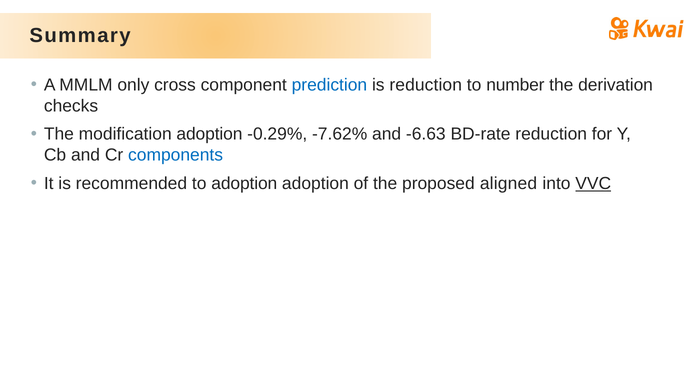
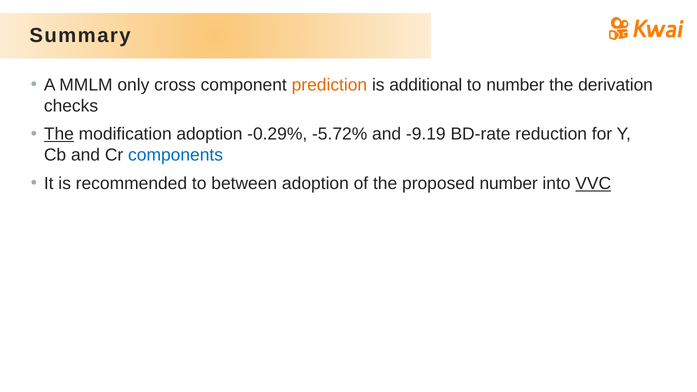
prediction colour: blue -> orange
is reduction: reduction -> additional
The at (59, 134) underline: none -> present
-7.62%: -7.62% -> -5.72%
-6.63: -6.63 -> -9.19
to adoption: adoption -> between
proposed aligned: aligned -> number
